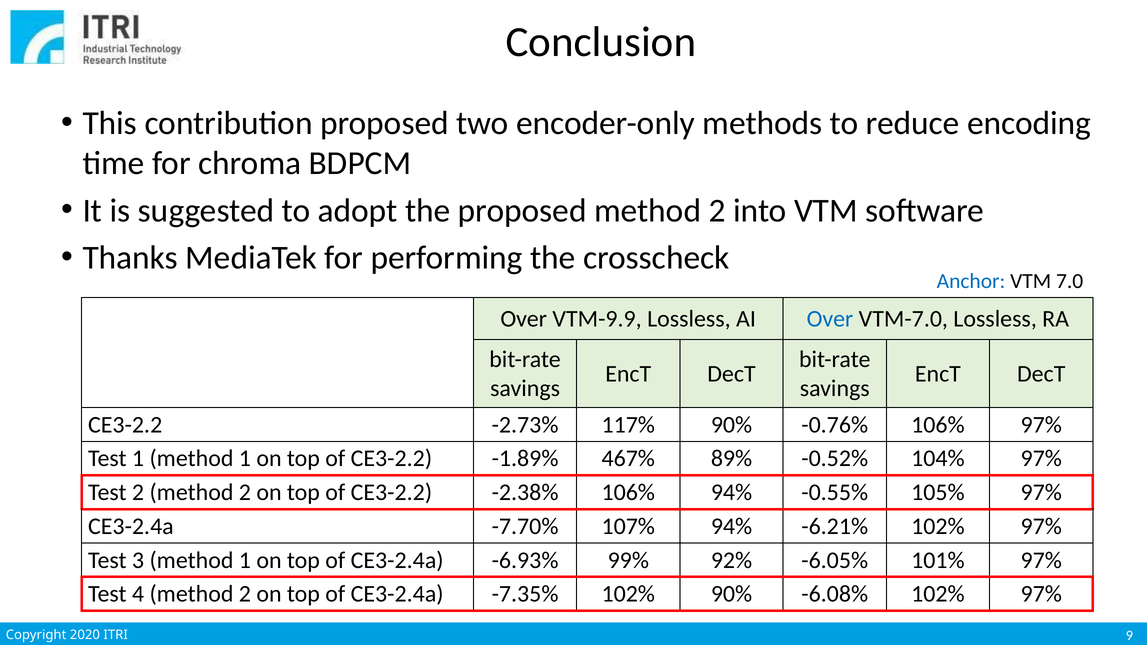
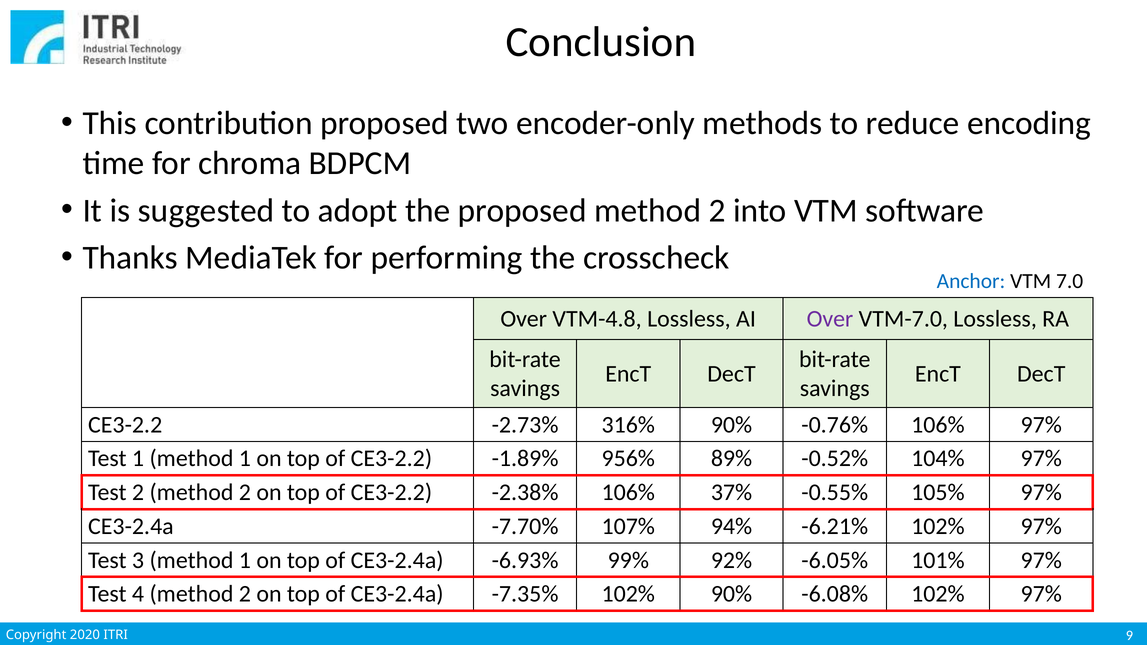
VTM-9.9: VTM-9.9 -> VTM-4.8
Over at (830, 319) colour: blue -> purple
117%: 117% -> 316%
467%: 467% -> 956%
106% 94%: 94% -> 37%
